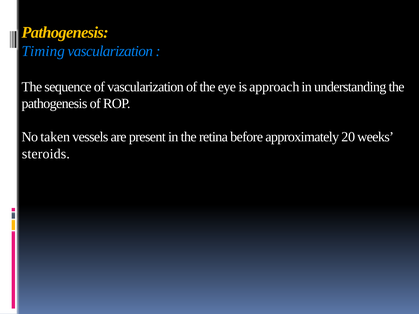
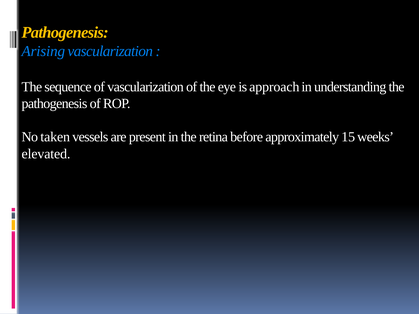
Timing: Timing -> Arising
20: 20 -> 15
steroids: steroids -> elevated
